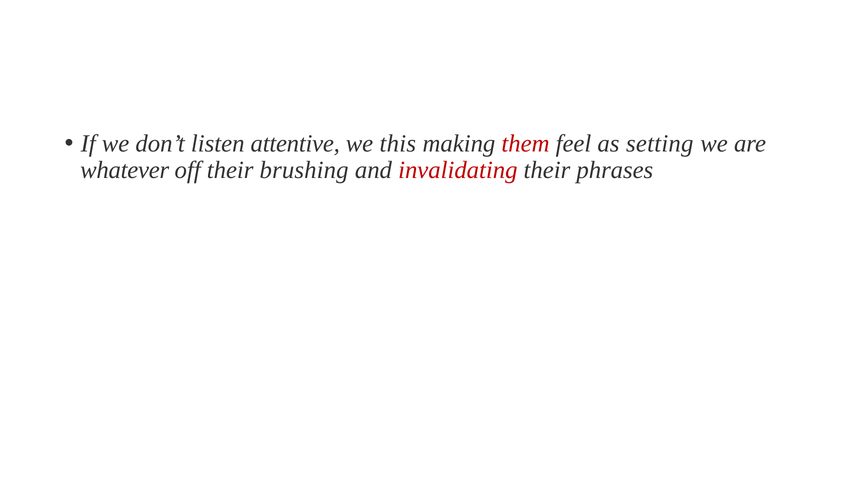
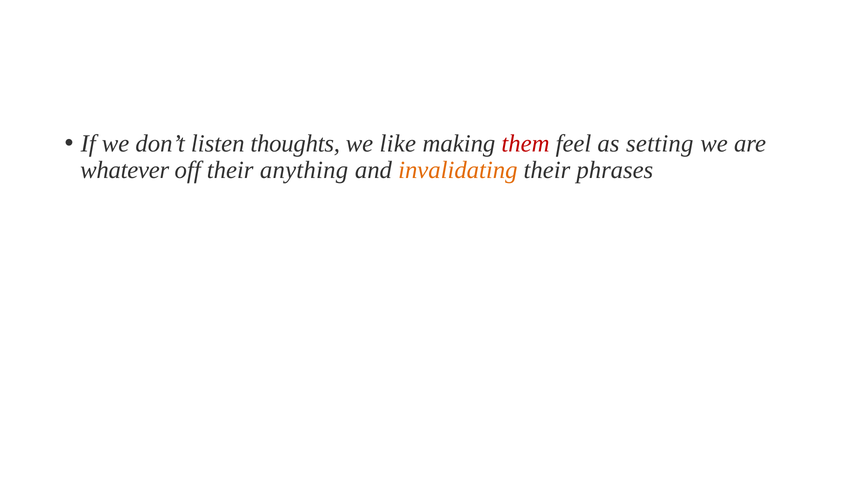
attentive: attentive -> thoughts
this: this -> like
brushing: brushing -> anything
invalidating colour: red -> orange
